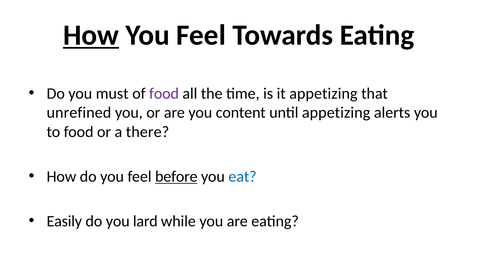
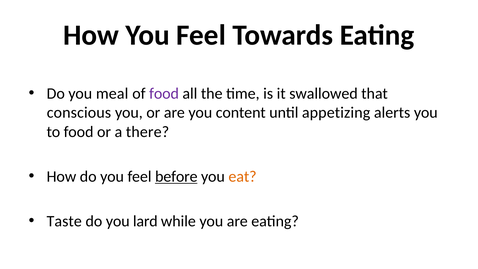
How at (91, 35) underline: present -> none
must: must -> meal
it appetizing: appetizing -> swallowed
unrefined: unrefined -> conscious
eat colour: blue -> orange
Easily: Easily -> Taste
